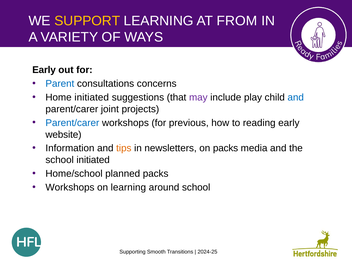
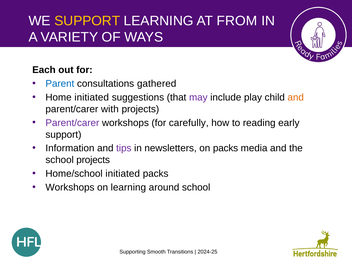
Early at (44, 70): Early -> Each
concerns: concerns -> gathered
and at (296, 97) colour: blue -> orange
joint: joint -> with
Parent/carer at (72, 123) colour: blue -> purple
previous: previous -> carefully
website at (63, 135): website -> support
tips colour: orange -> purple
school initiated: initiated -> projects
Home/school planned: planned -> initiated
